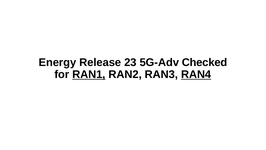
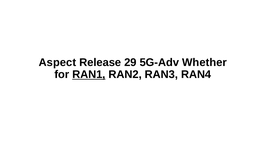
Energy: Energy -> Aspect
23: 23 -> 29
Checked: Checked -> Whether
RAN4 underline: present -> none
